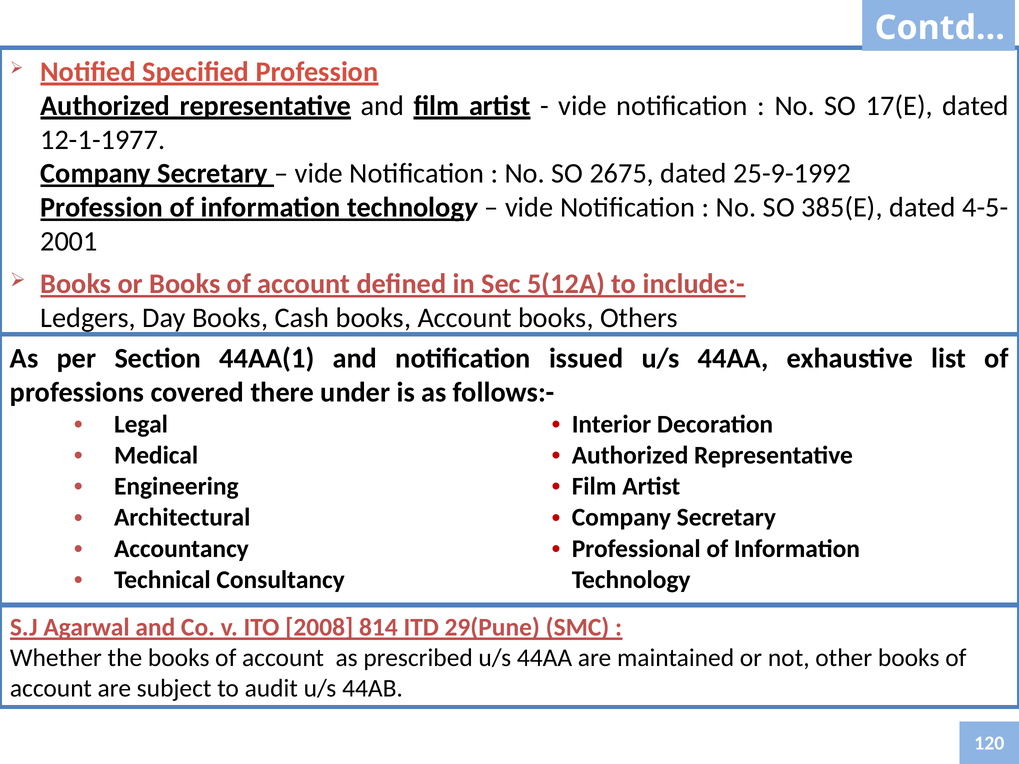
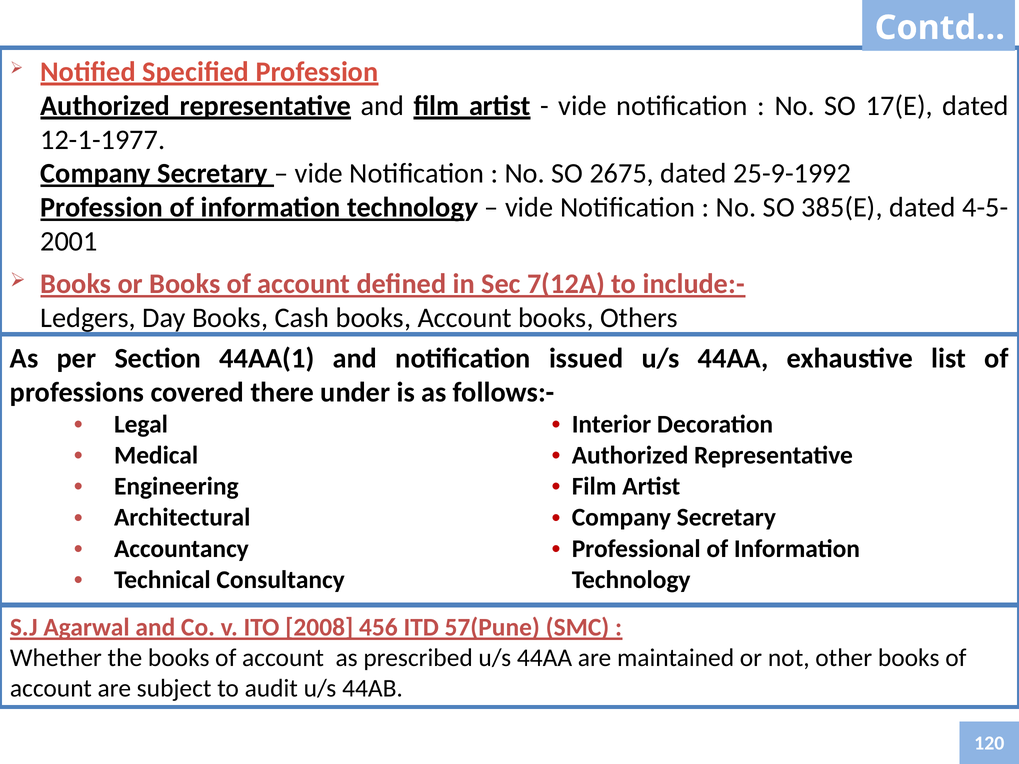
5(12A: 5(12A -> 7(12A
814: 814 -> 456
29(Pune: 29(Pune -> 57(Pune
